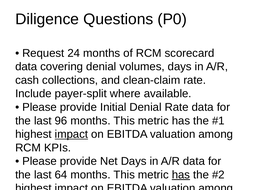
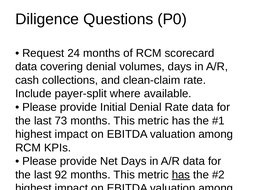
96: 96 -> 73
impact at (71, 135) underline: present -> none
64: 64 -> 92
